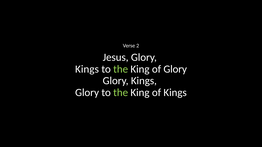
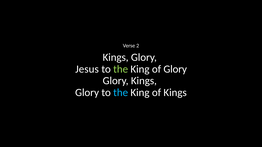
Jesus at (116, 57): Jesus -> Kings
Kings at (87, 69): Kings -> Jesus
the at (121, 93) colour: light green -> light blue
